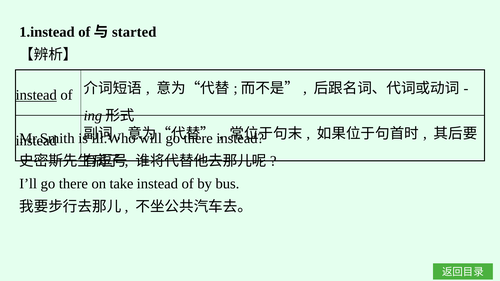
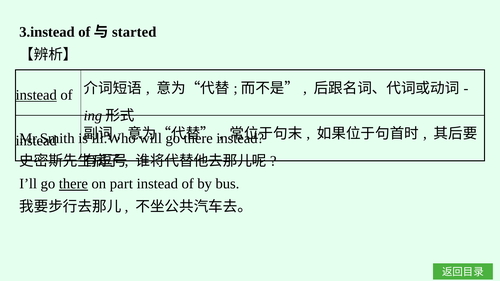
1.instead: 1.instead -> 3.instead
there at (73, 184) underline: none -> present
take: take -> part
